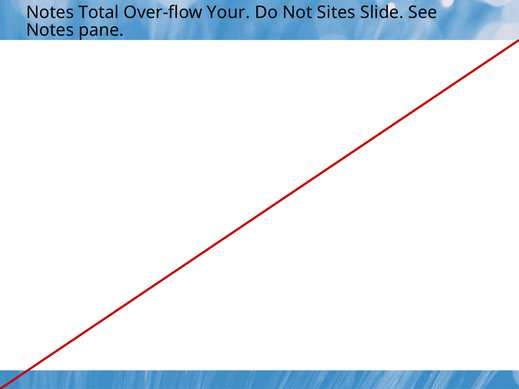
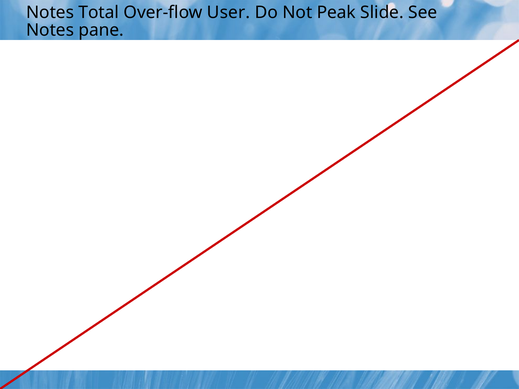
Your: Your -> User
Sites: Sites -> Peak
